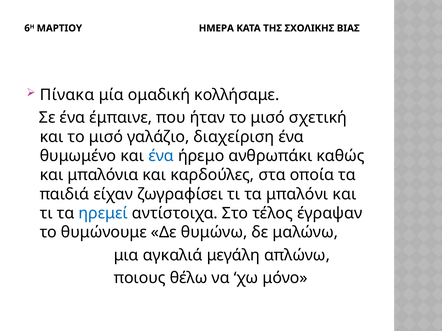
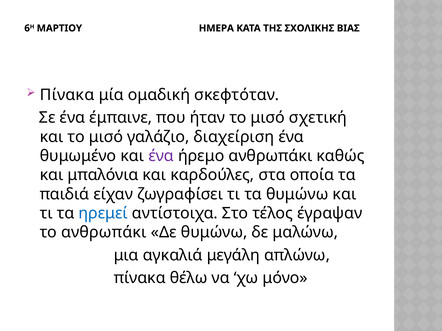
κολλήσαμε: κολλήσαμε -> σκεφτόταν
ένα at (161, 156) colour: blue -> purple
τα μπαλόνι: μπαλόνι -> θυμώνω
το θυμώνουμε: θυμώνουμε -> ανθρωπάκι
ποιους at (140, 278): ποιους -> πίνακα
